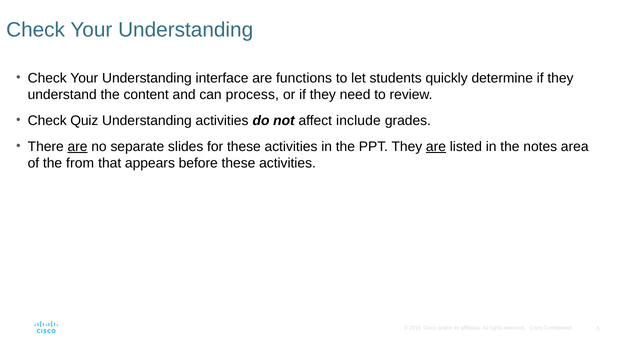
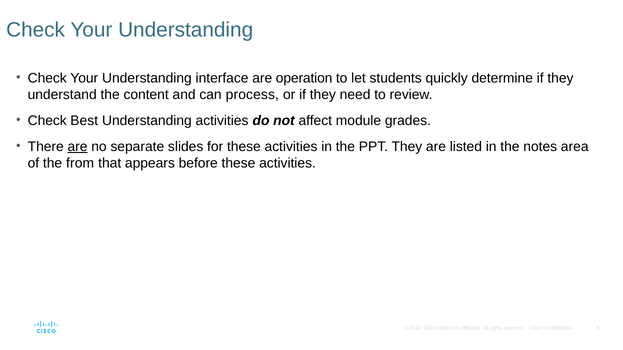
functions: functions -> operation
Quiz: Quiz -> Best
include: include -> module
are at (436, 147) underline: present -> none
